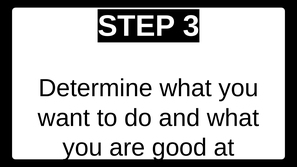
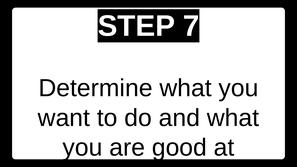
3: 3 -> 7
